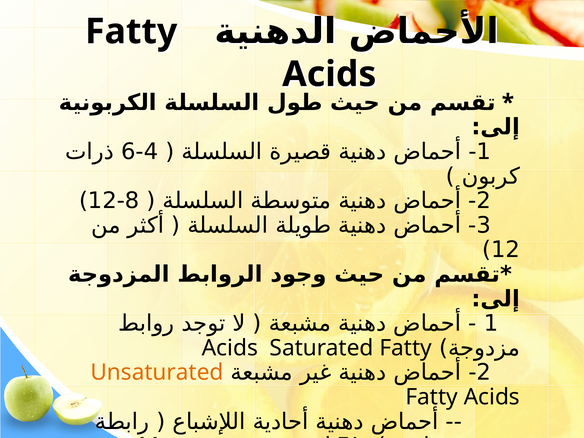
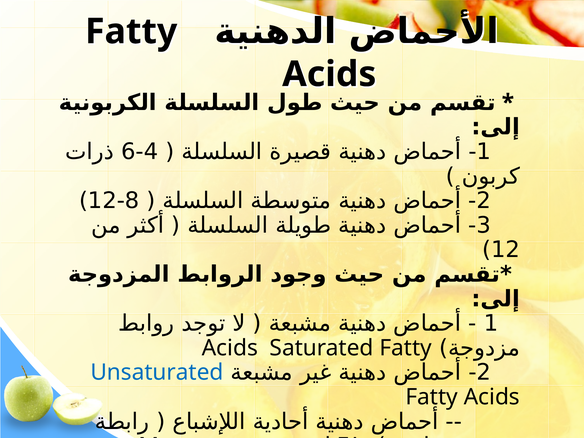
Unsaturated at (157, 372) colour: orange -> blue
